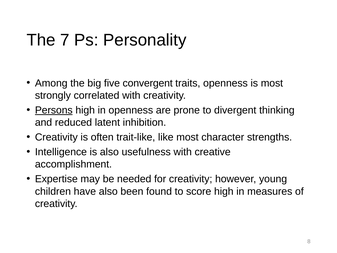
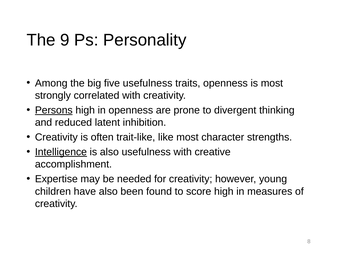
7: 7 -> 9
five convergent: convergent -> usefulness
Intelligence underline: none -> present
